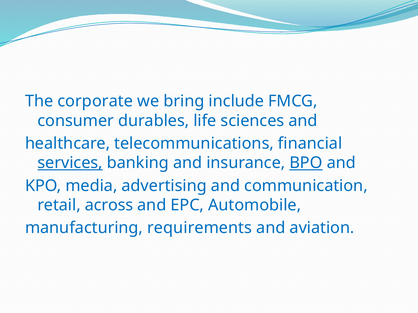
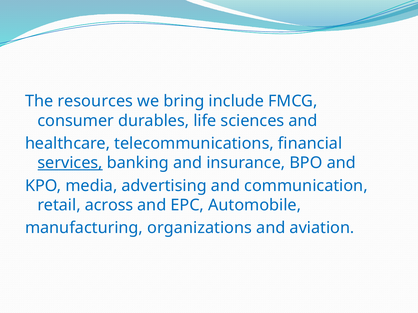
corporate: corporate -> resources
BPO underline: present -> none
requirements: requirements -> organizations
